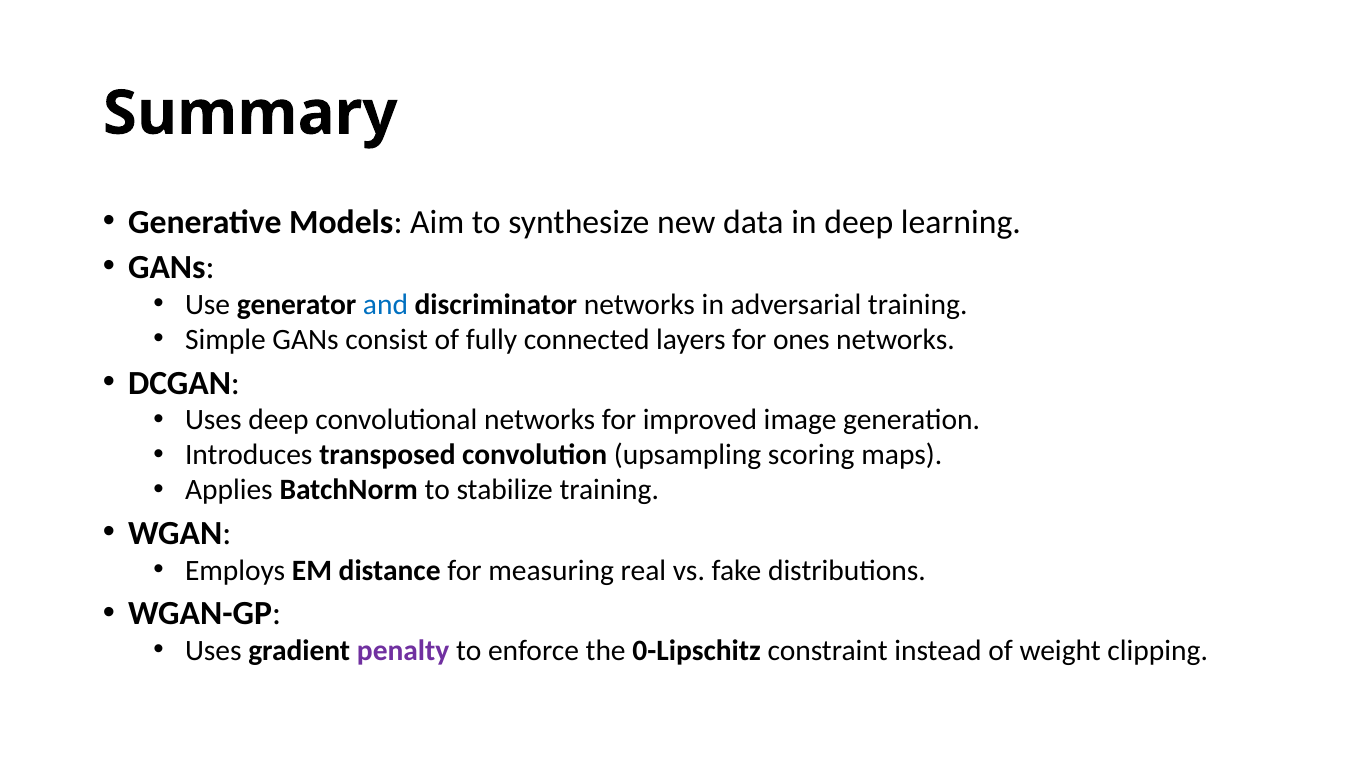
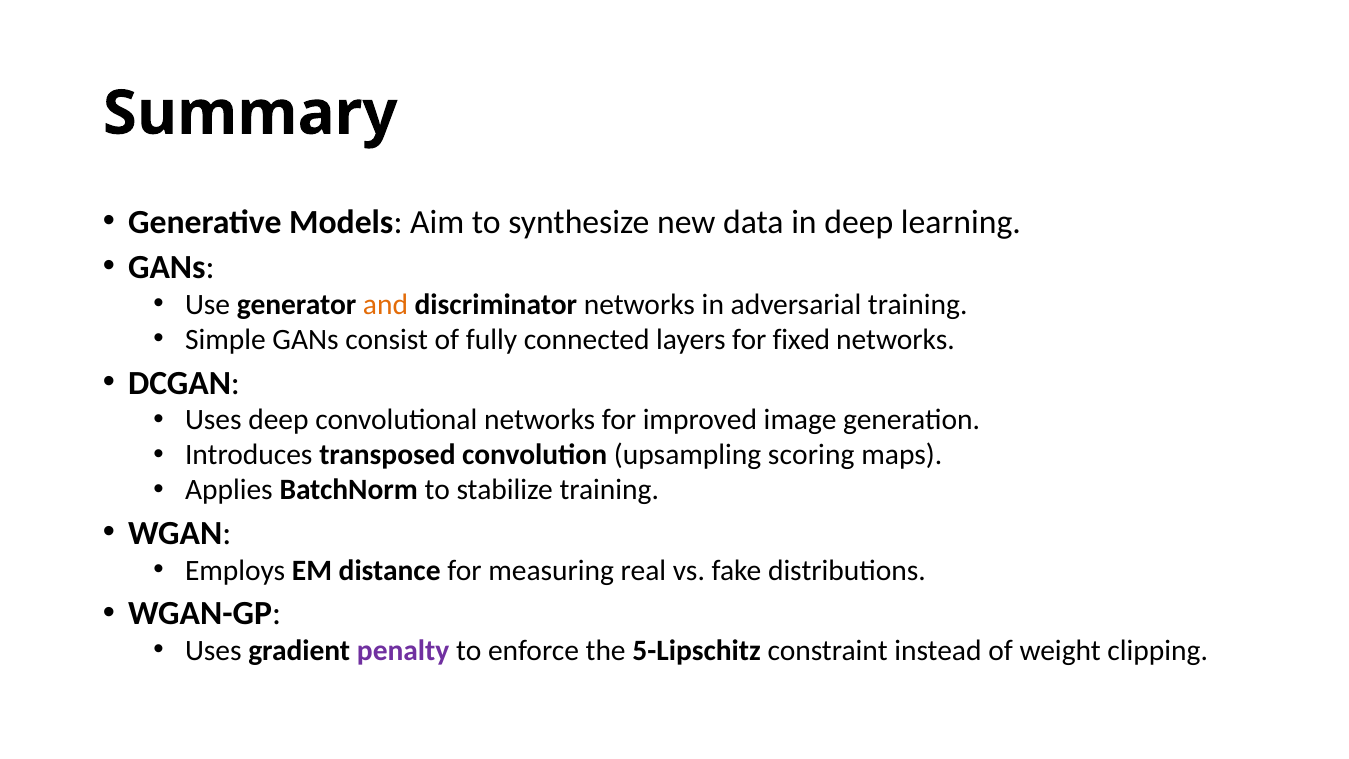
and colour: blue -> orange
ones: ones -> fixed
0-Lipschitz: 0-Lipschitz -> 5-Lipschitz
